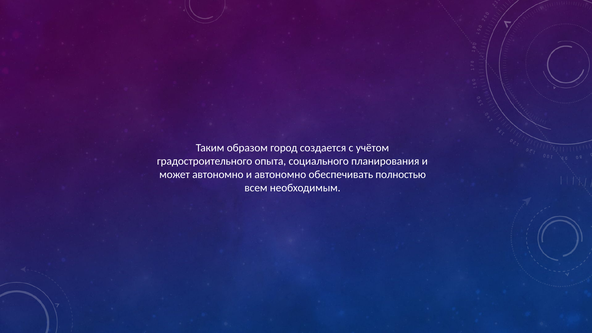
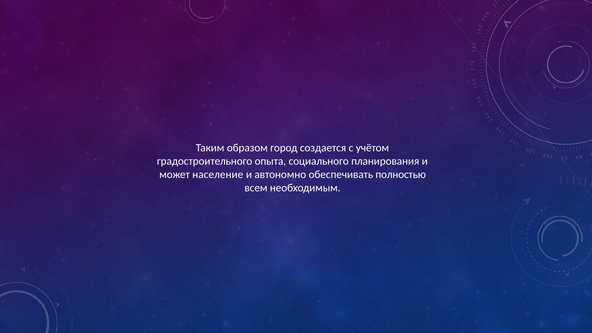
может автономно: автономно -> население
